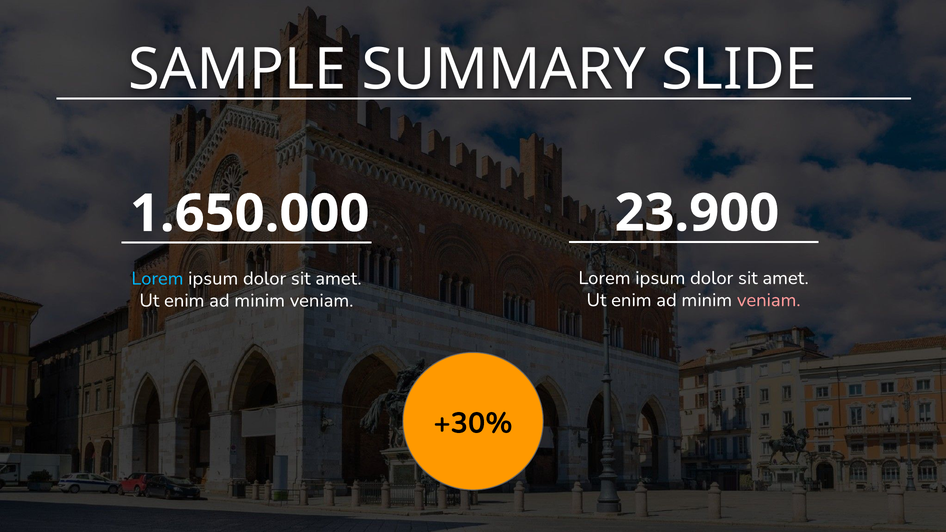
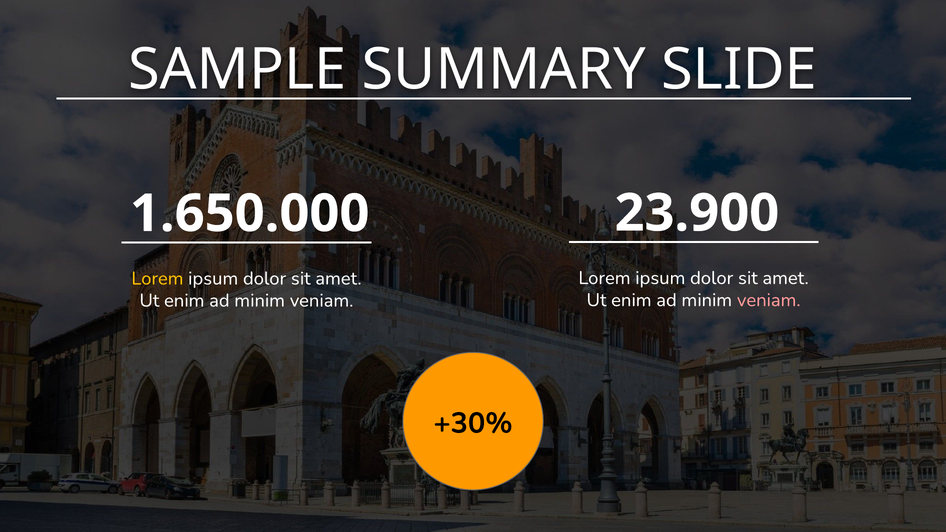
Lorem at (157, 279) colour: light blue -> yellow
